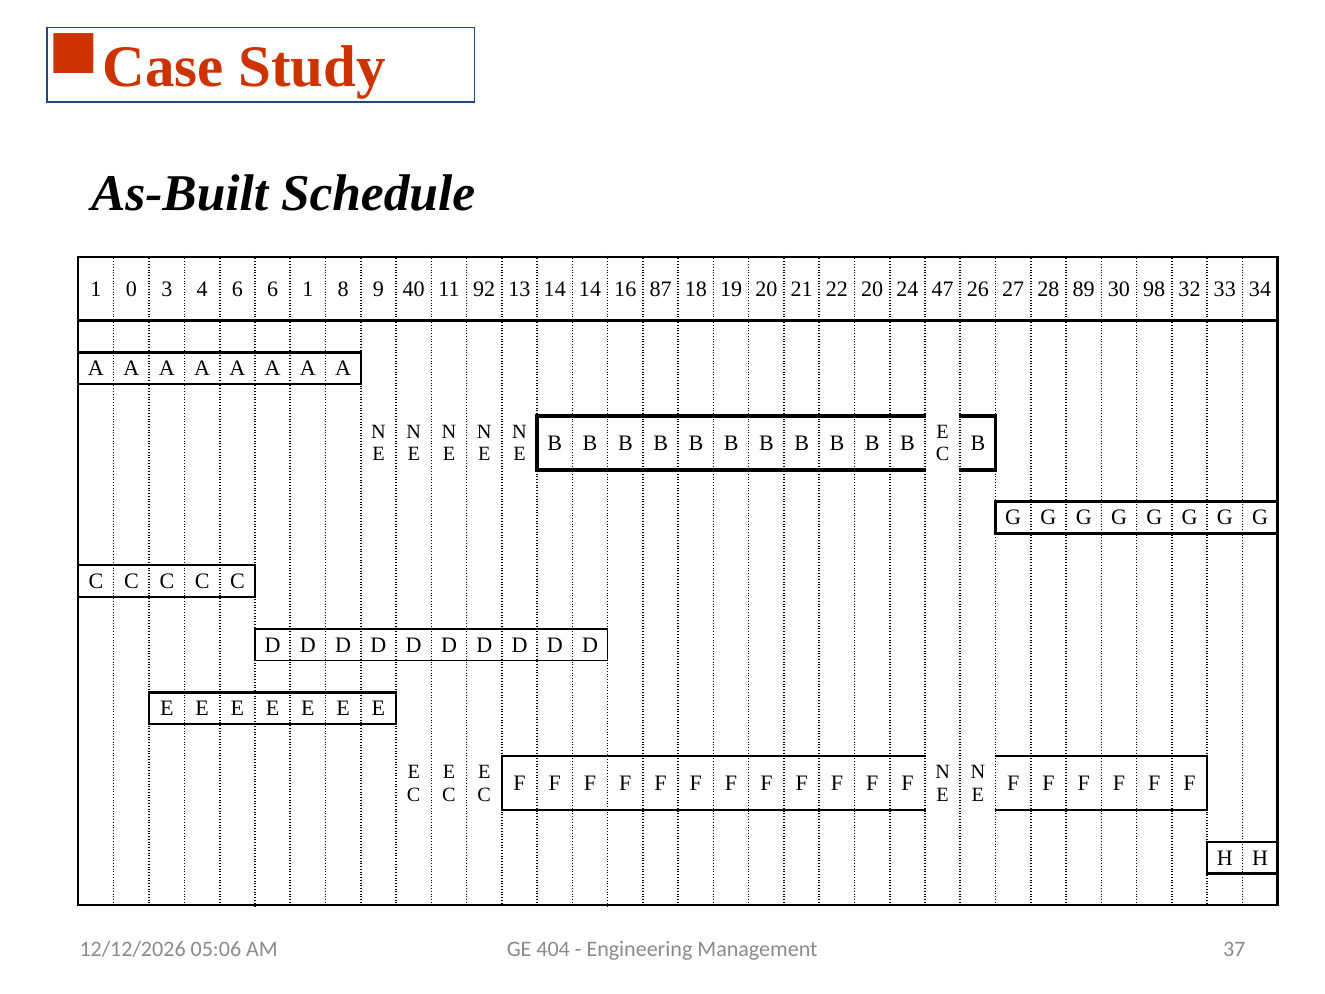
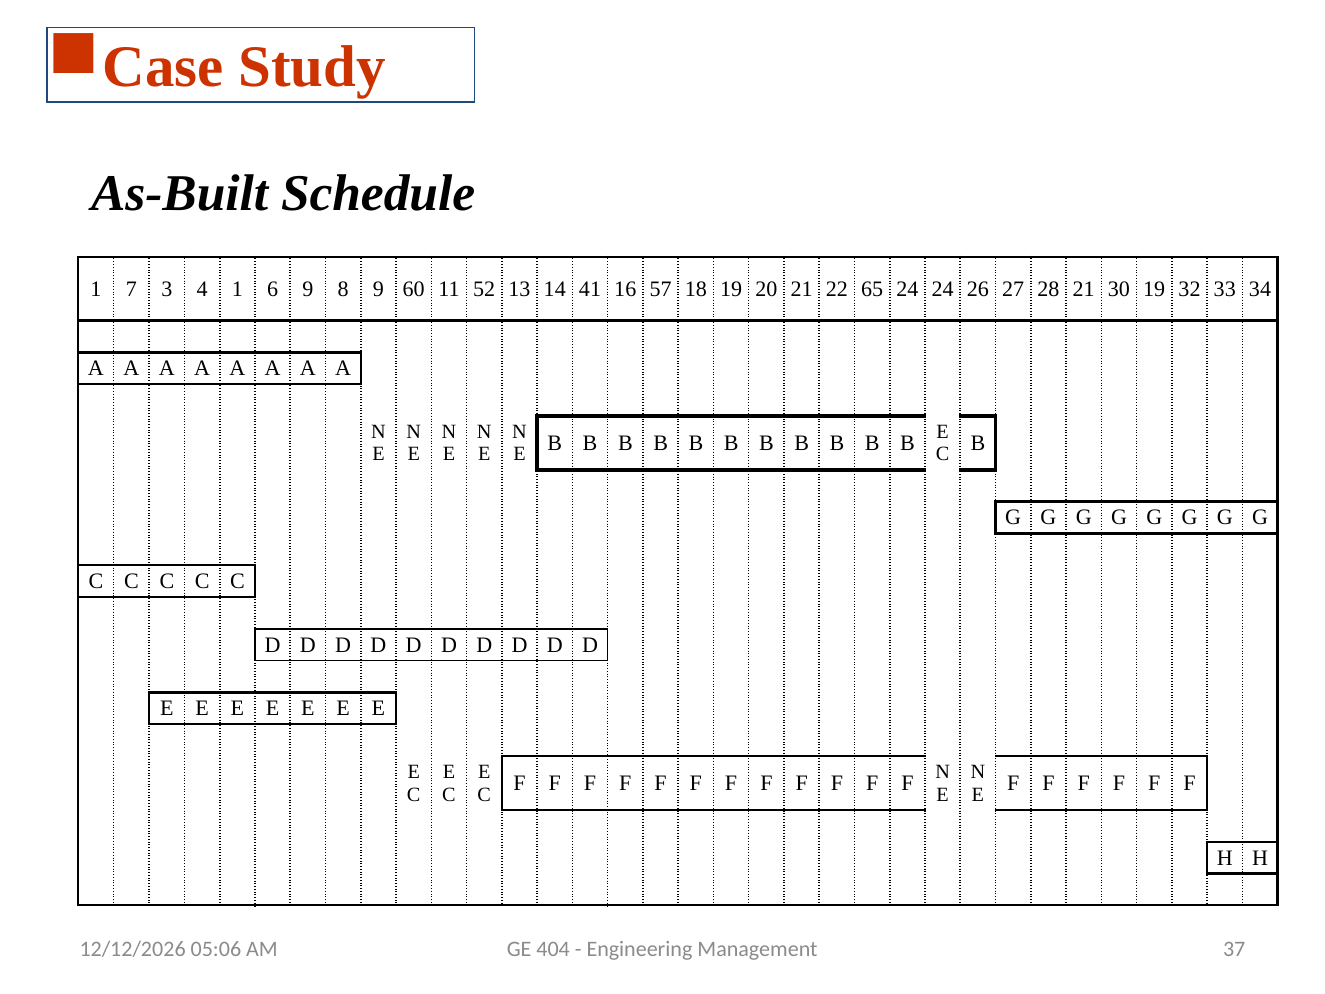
0: 0 -> 7
4 6: 6 -> 1
6 1: 1 -> 9
40: 40 -> 60
92: 92 -> 52
14 14: 14 -> 41
87: 87 -> 57
22 20: 20 -> 65
24 47: 47 -> 24
28 89: 89 -> 21
30 98: 98 -> 19
